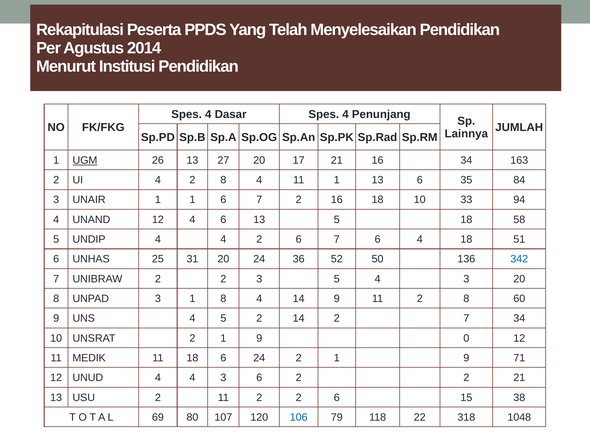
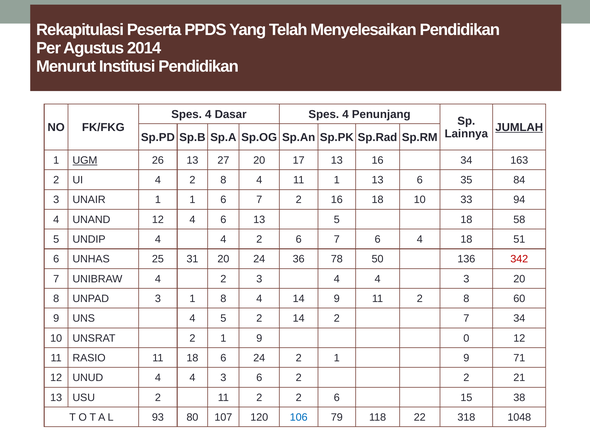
JUMLAH underline: none -> present
17 21: 21 -> 13
52: 52 -> 78
342 colour: blue -> red
UNIBRAW 2: 2 -> 4
3 5: 5 -> 4
MEDIK: MEDIK -> RASIO
69: 69 -> 93
